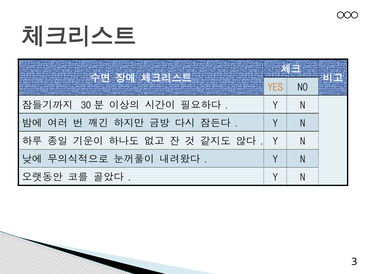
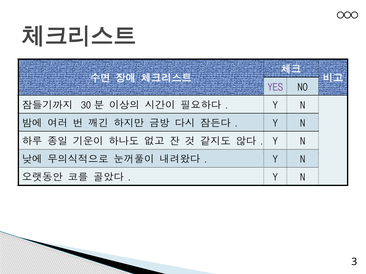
YES colour: orange -> purple
